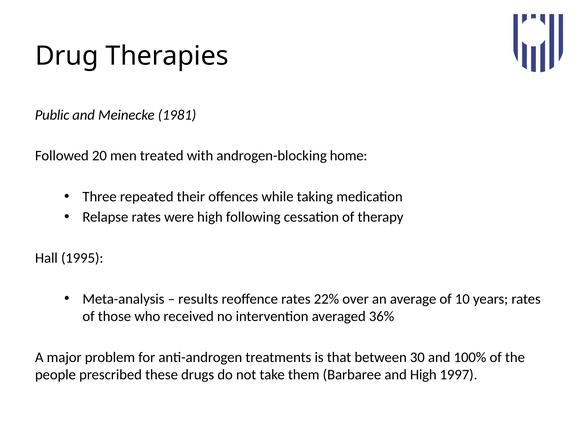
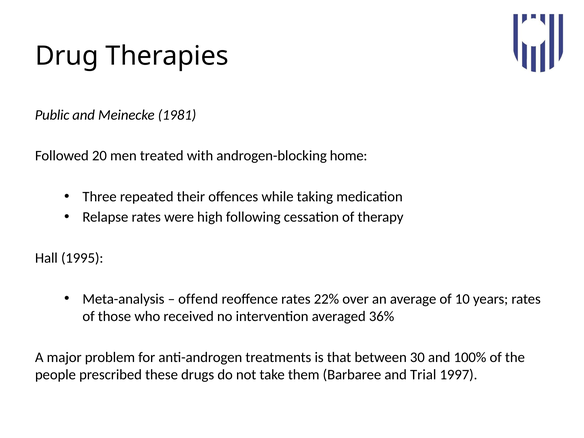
results: results -> offend
and High: High -> Trial
